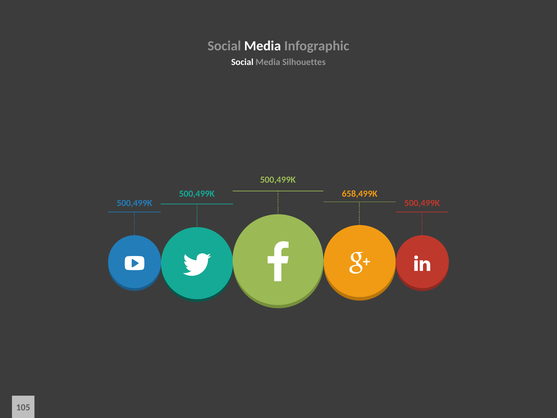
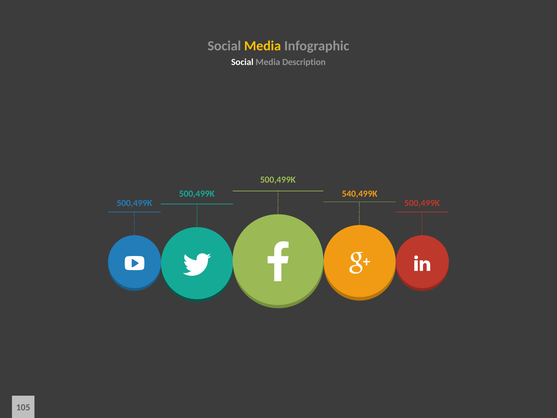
Media at (263, 46) colour: white -> yellow
Silhouettes: Silhouettes -> Description
658,499K: 658,499K -> 540,499K
